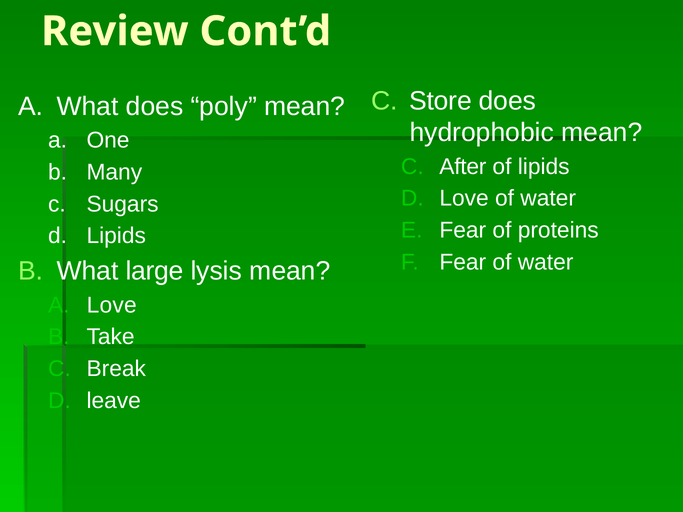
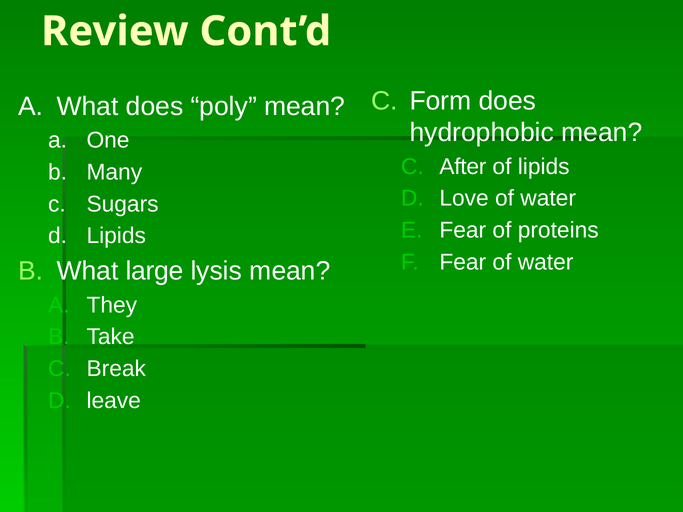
Store: Store -> Form
Love at (112, 305): Love -> They
